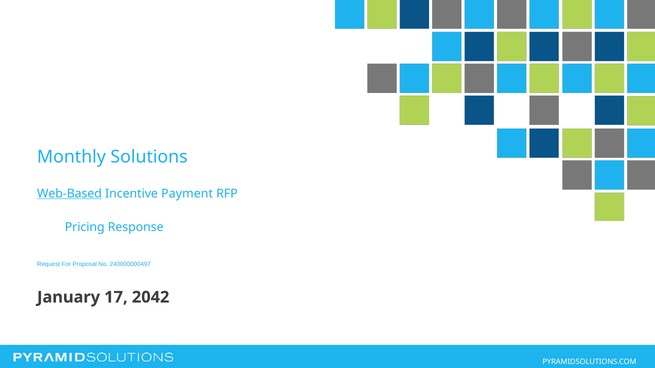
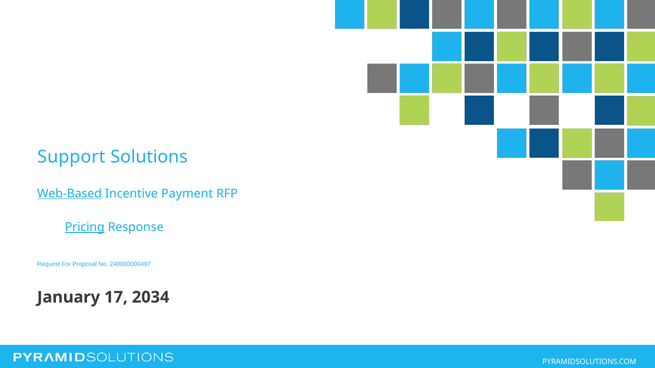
Monthly: Monthly -> Support
Pricing underline: none -> present
2042: 2042 -> 2034
